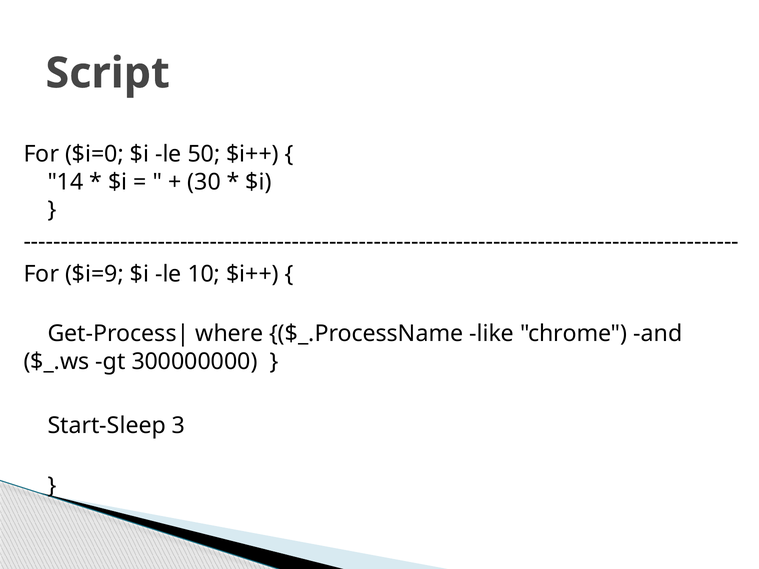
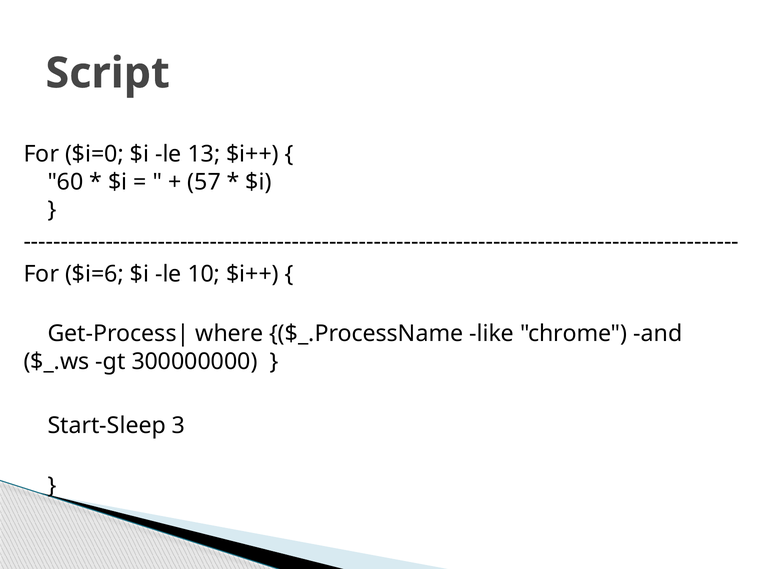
50: 50 -> 13
14: 14 -> 60
30: 30 -> 57
$i=9: $i=9 -> $i=6
